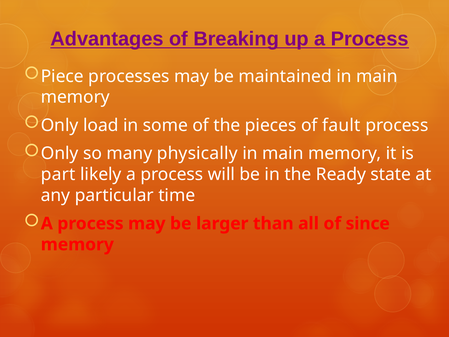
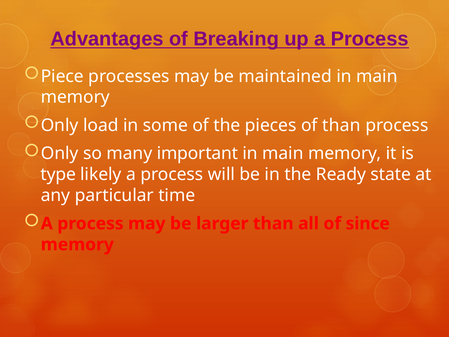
of fault: fault -> than
physically: physically -> important
part: part -> type
